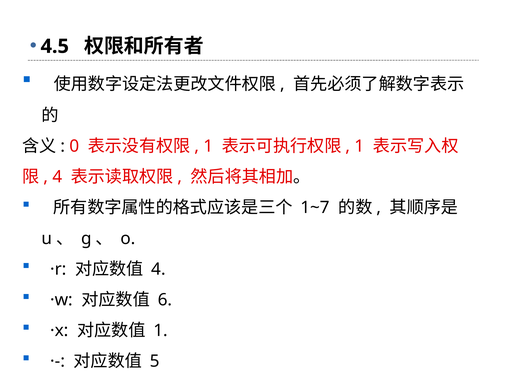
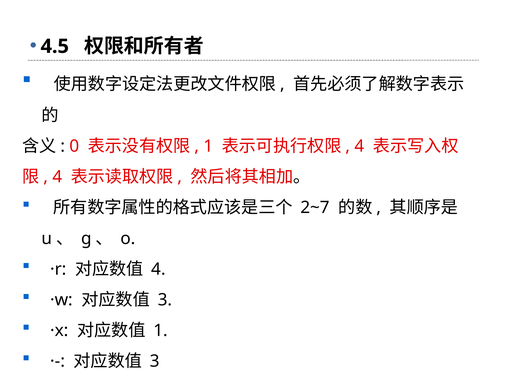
1 at (359, 147): 1 -> 4
1~7: 1~7 -> 2~7
6 at (165, 300): 6 -> 3
5 at (155, 362): 5 -> 3
